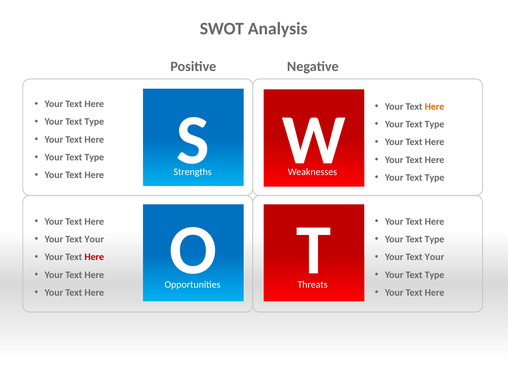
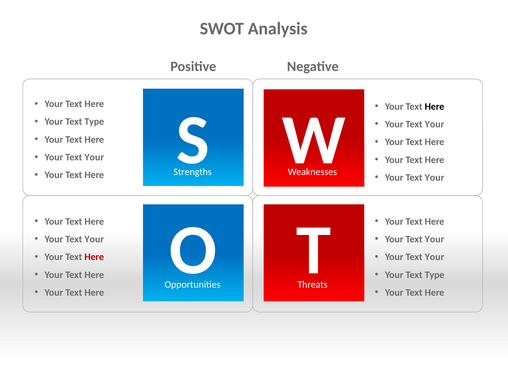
Here at (434, 106) colour: orange -> black
Type at (435, 124): Type -> Your
Type at (94, 157): Type -> Your
Type at (435, 178): Type -> Your
Type at (435, 239): Type -> Your
